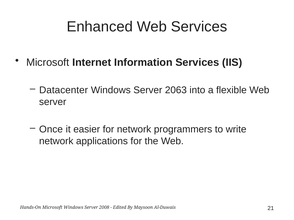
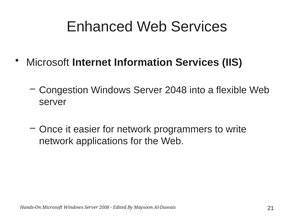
Datacenter: Datacenter -> Congestion
2063: 2063 -> 2048
